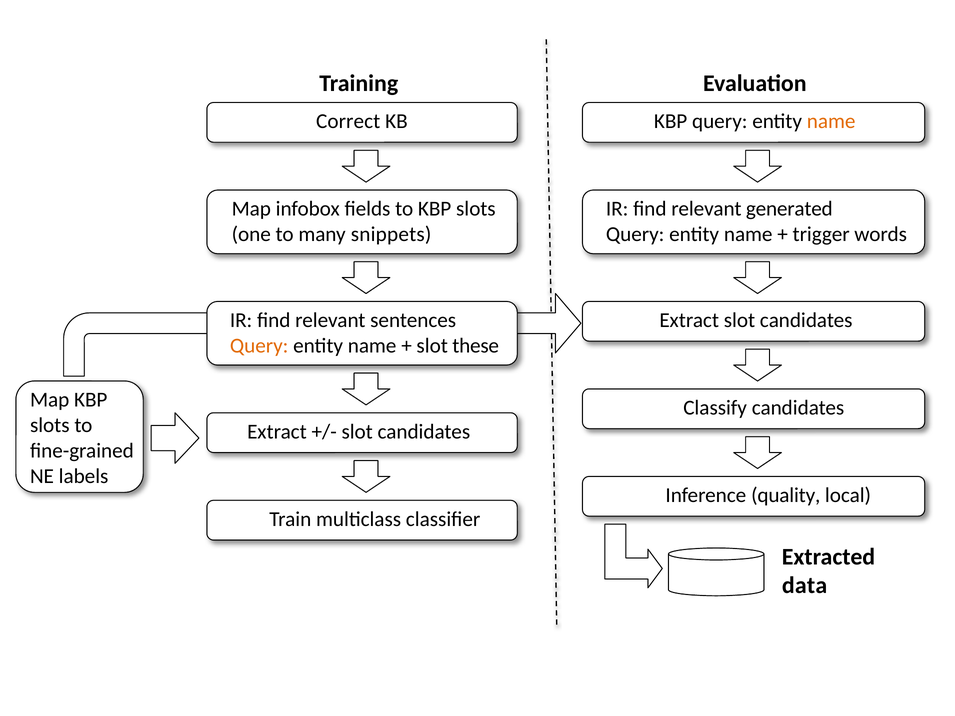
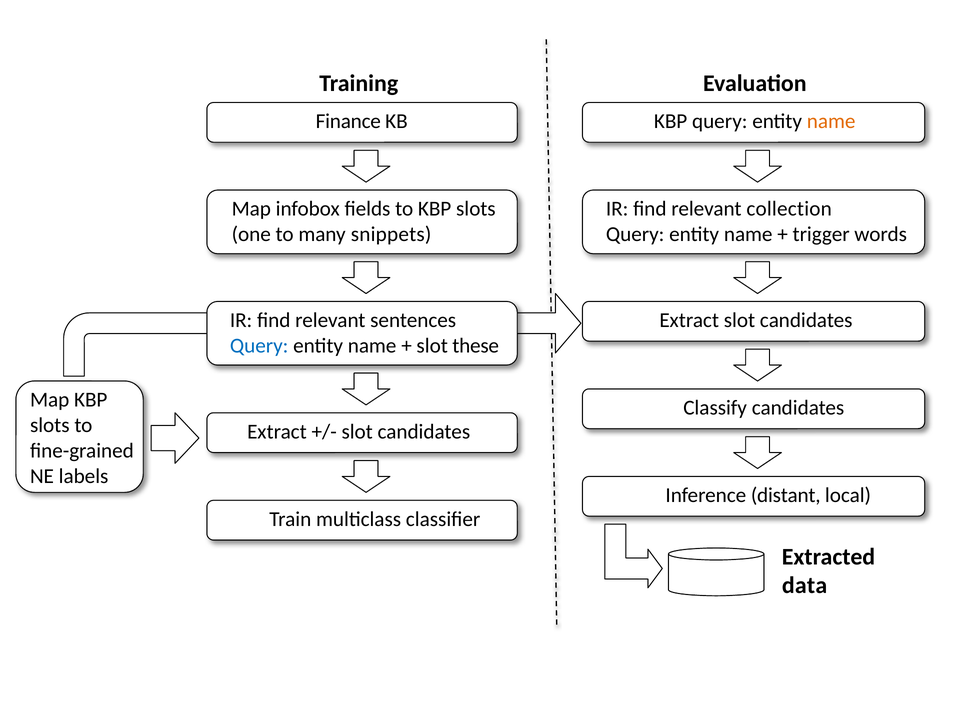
Correct: Correct -> Finance
generated: generated -> collection
Query at (259, 346) colour: orange -> blue
quality: quality -> distant
